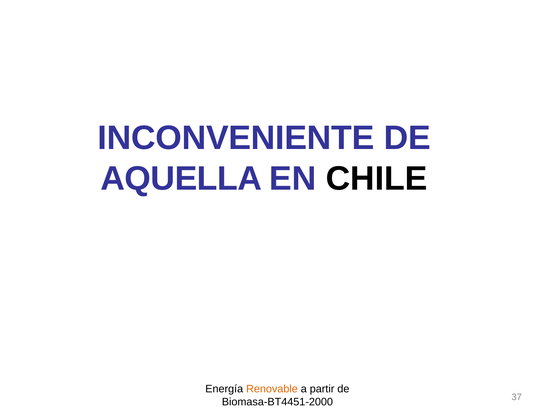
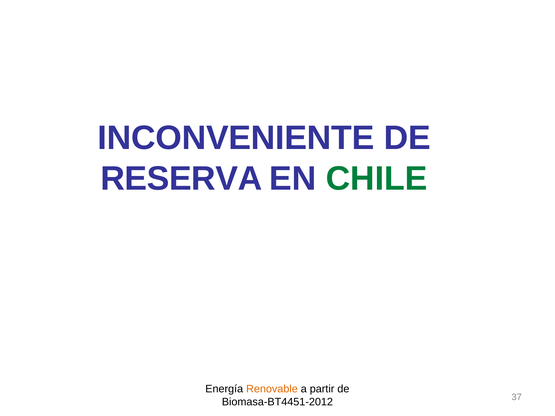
AQUELLA: AQUELLA -> RESERVA
CHILE colour: black -> green
Biomasa-BT4451-2000: Biomasa-BT4451-2000 -> Biomasa-BT4451-2012
